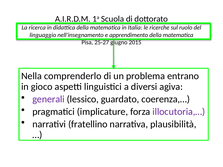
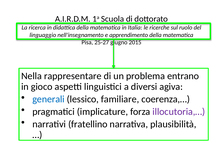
comprenderlo: comprenderlo -> rappresentare
generali colour: purple -> blue
guardato: guardato -> familiare
